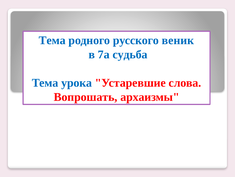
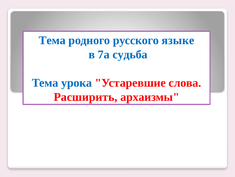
веник: веник -> языке
Вопрошать: Вопрошать -> Расширить
